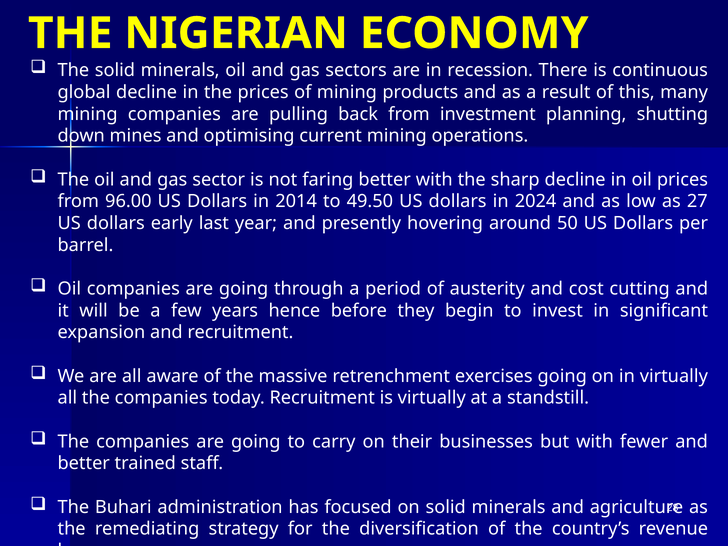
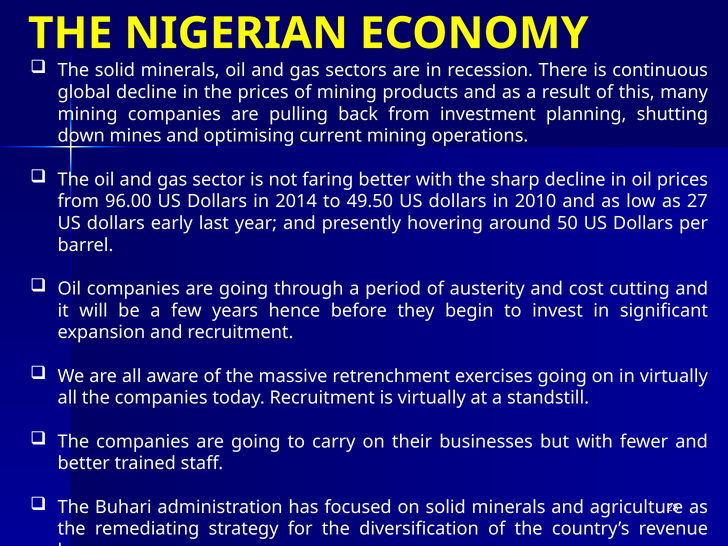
2024: 2024 -> 2010
